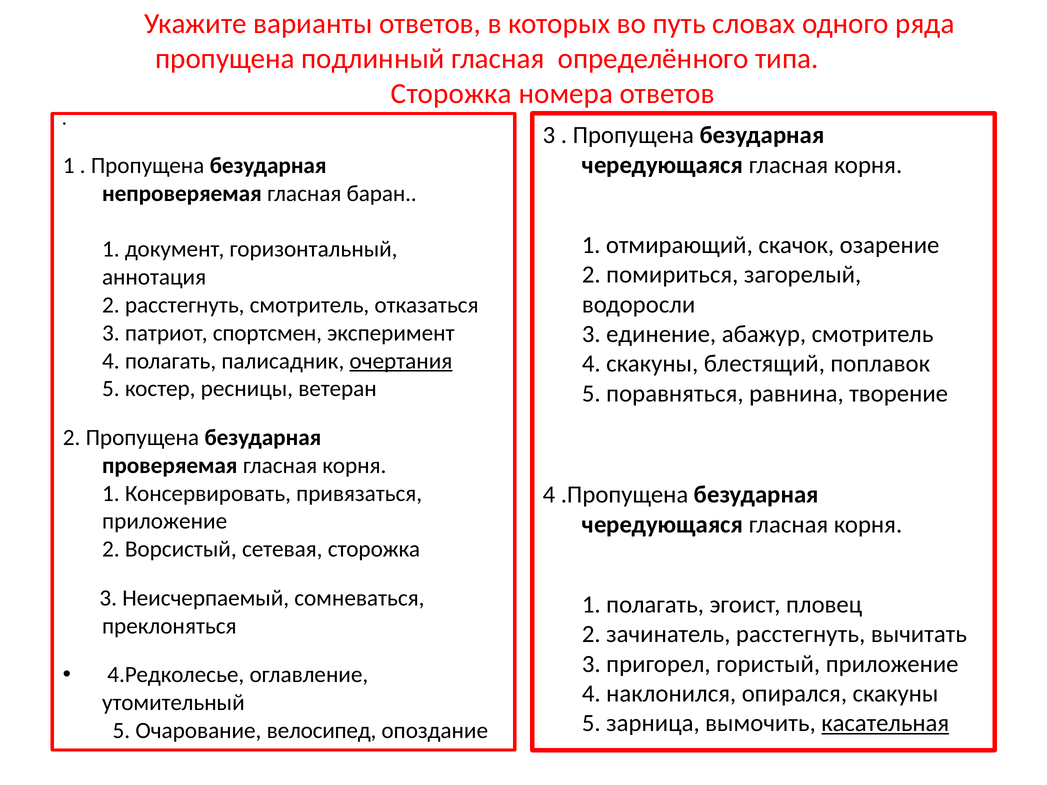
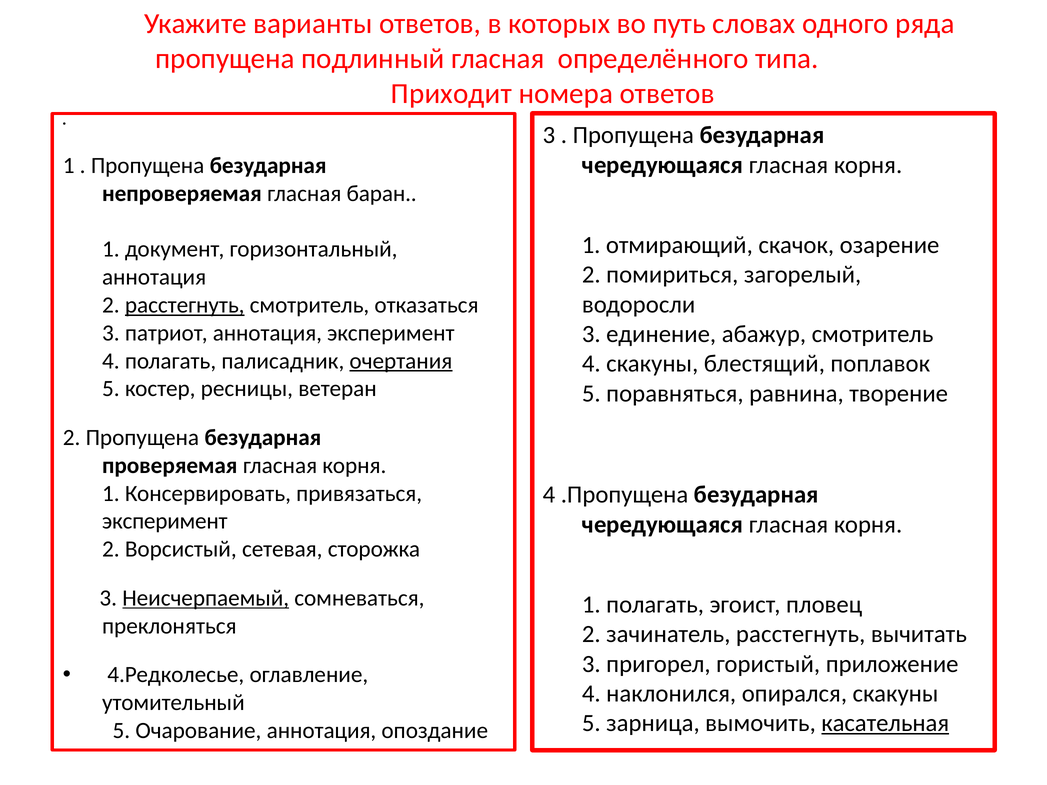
Сторожка at (451, 94): Сторожка -> Приходит
расстегнуть at (185, 305) underline: none -> present
патриот спортсмен: спортсмен -> аннотация
приложение at (165, 521): приложение -> эксперимент
Неисчерпаемый underline: none -> present
Очарование велосипед: велосипед -> аннотация
